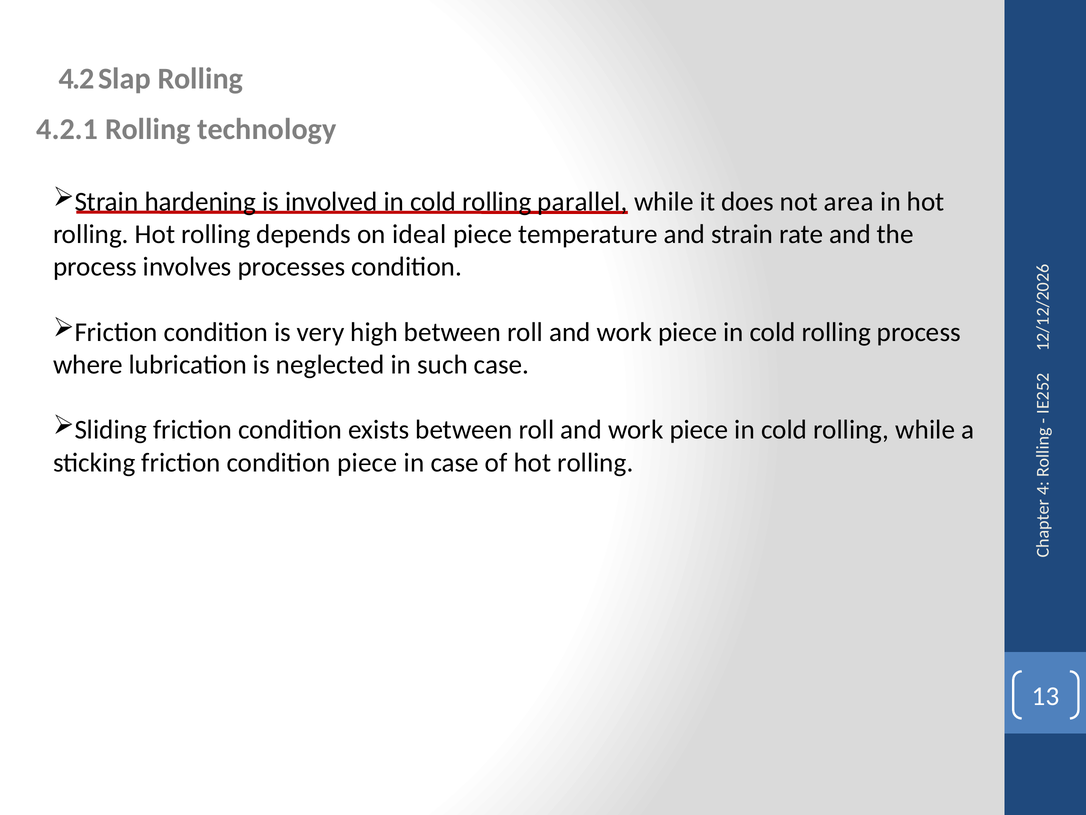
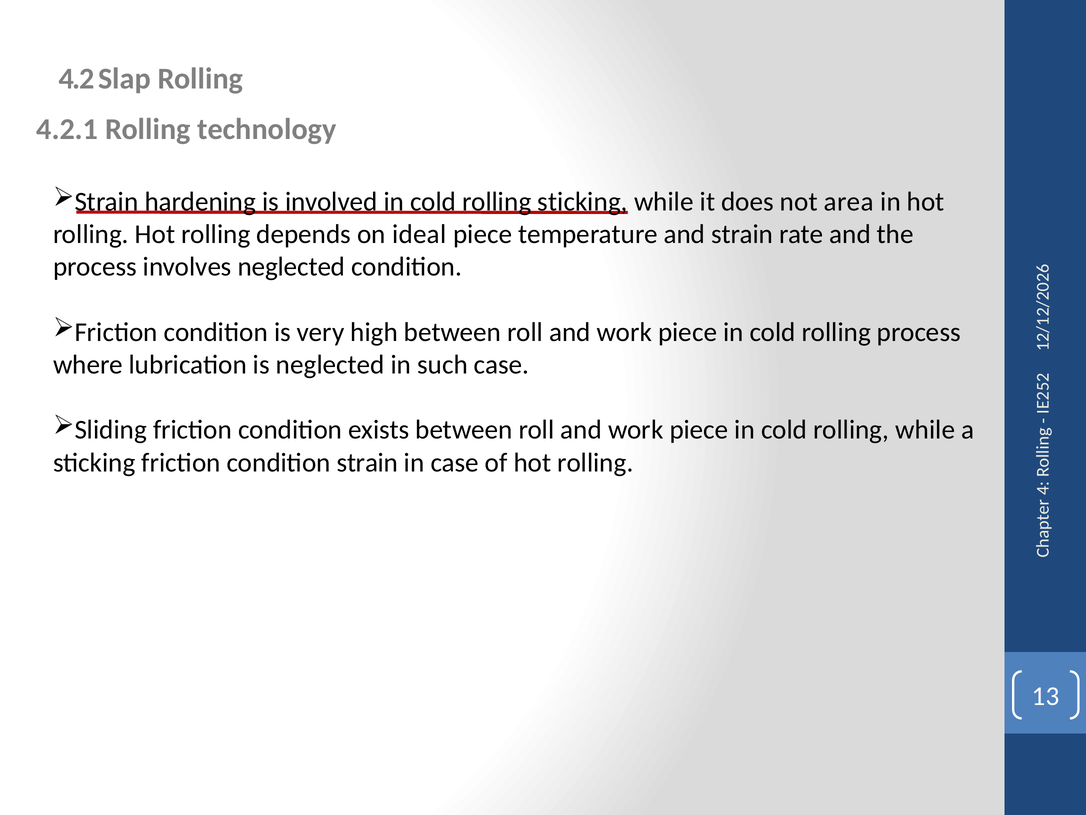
rolling parallel: parallel -> sticking
involves processes: processes -> neglected
condition piece: piece -> strain
